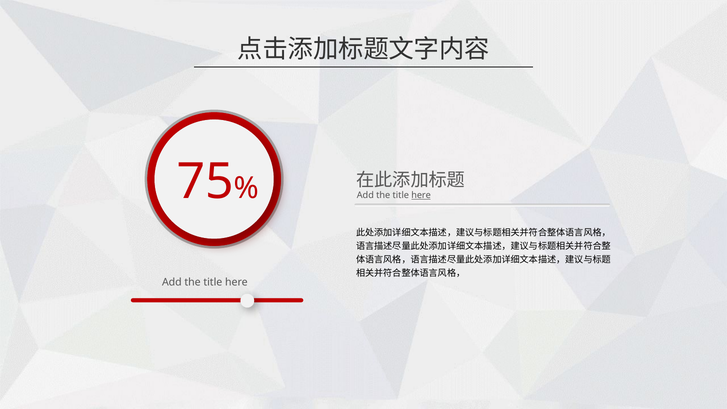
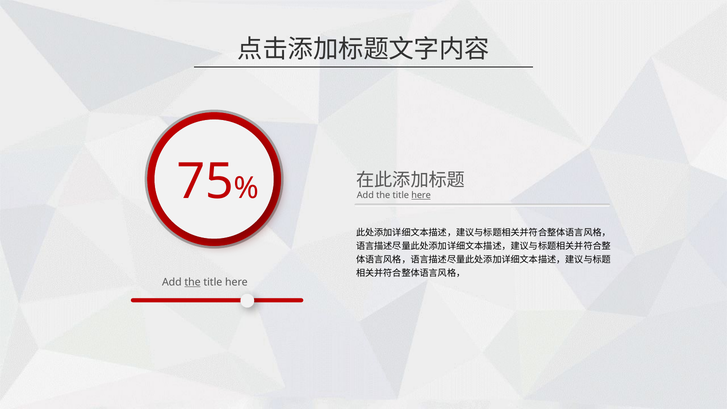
the at (193, 282) underline: none -> present
